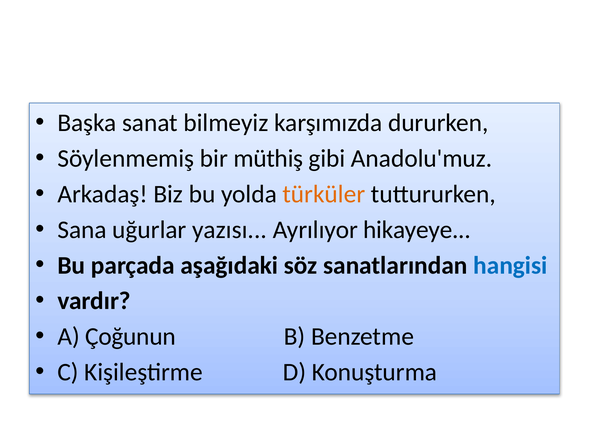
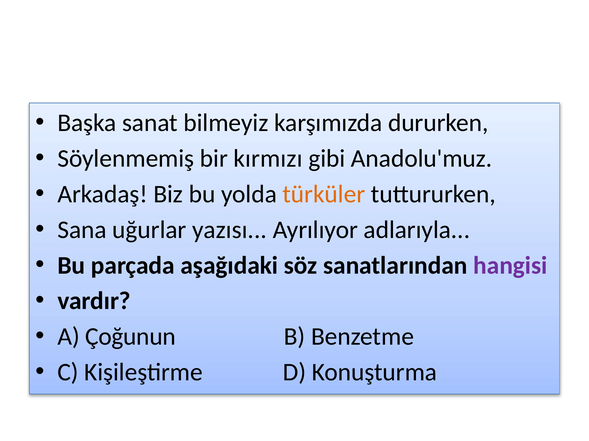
müthiş: müthiş -> kırmızı
hikayeye: hikayeye -> adlarıyla
hangisi colour: blue -> purple
